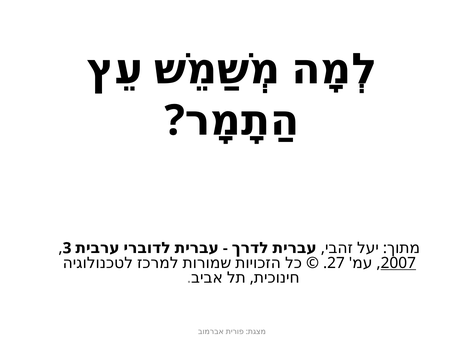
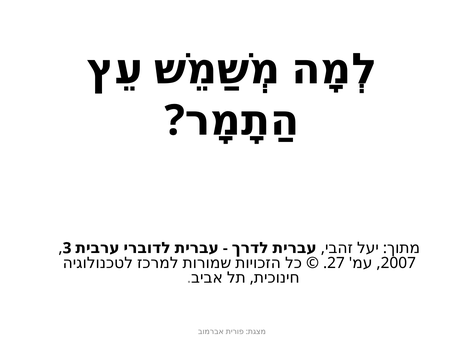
2007 underline: present -> none
